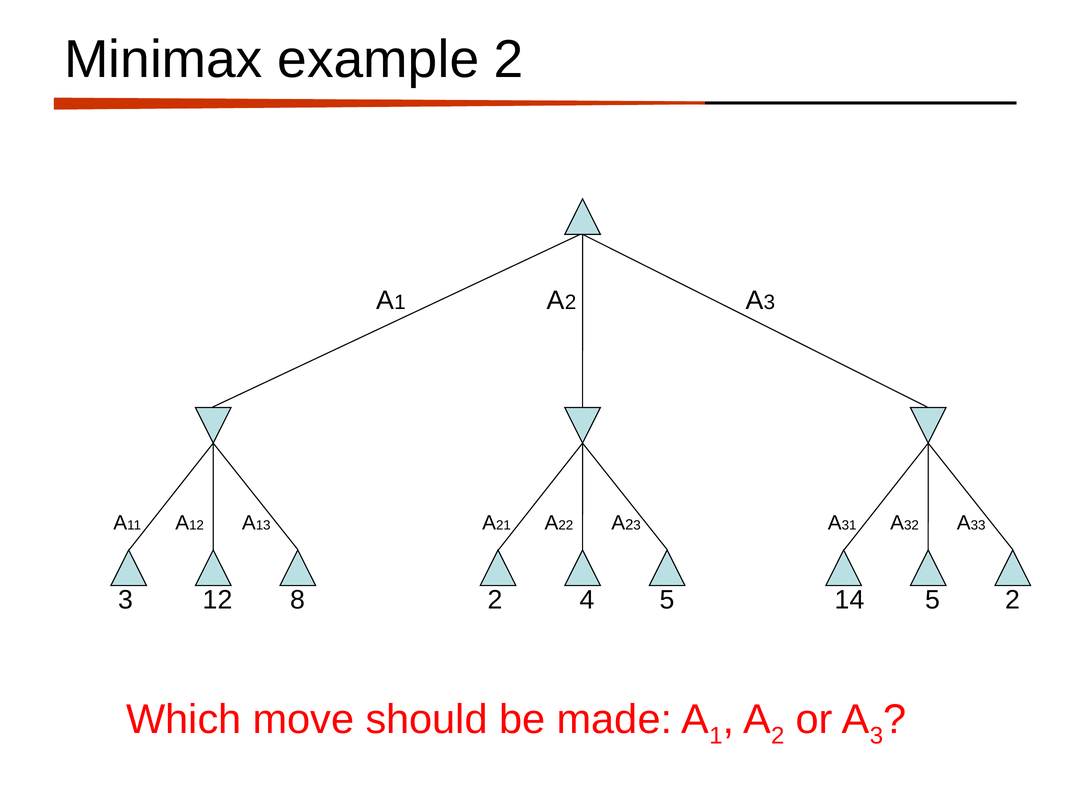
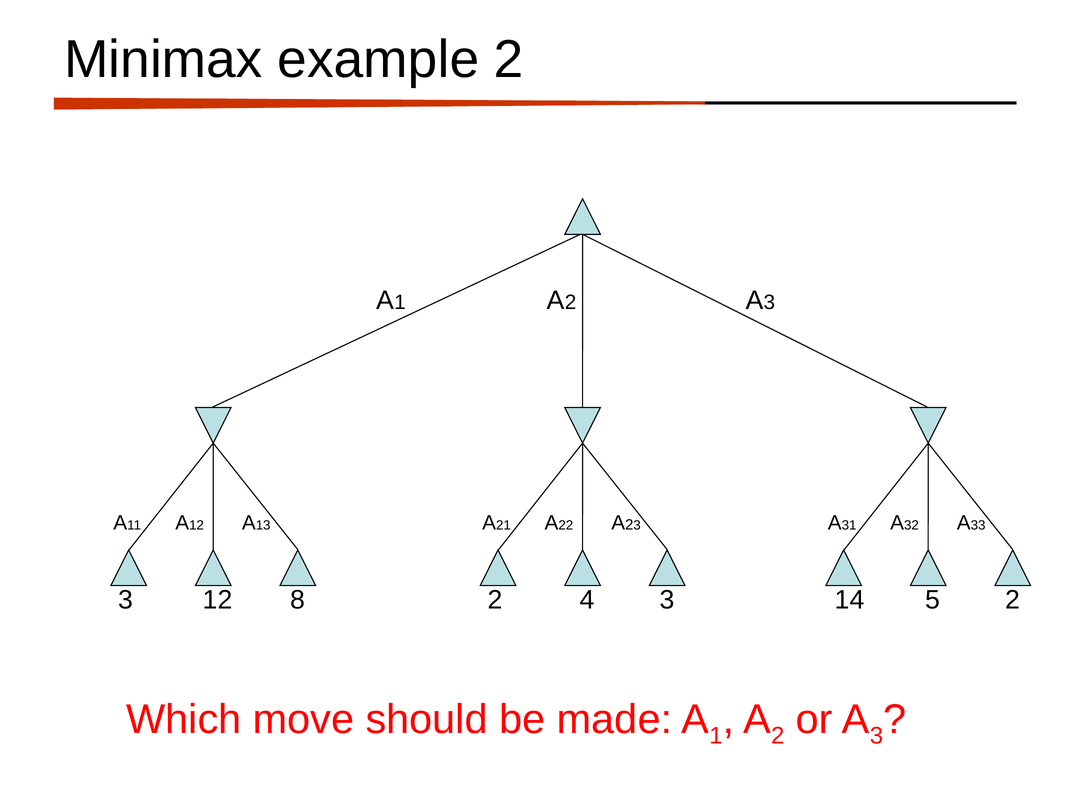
4 5: 5 -> 3
